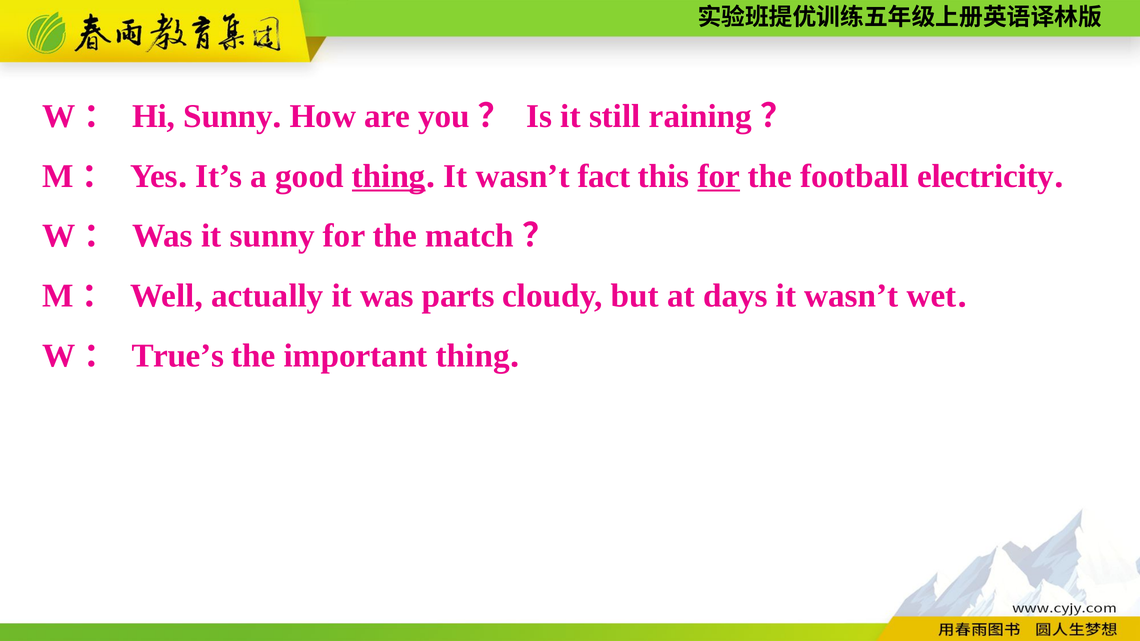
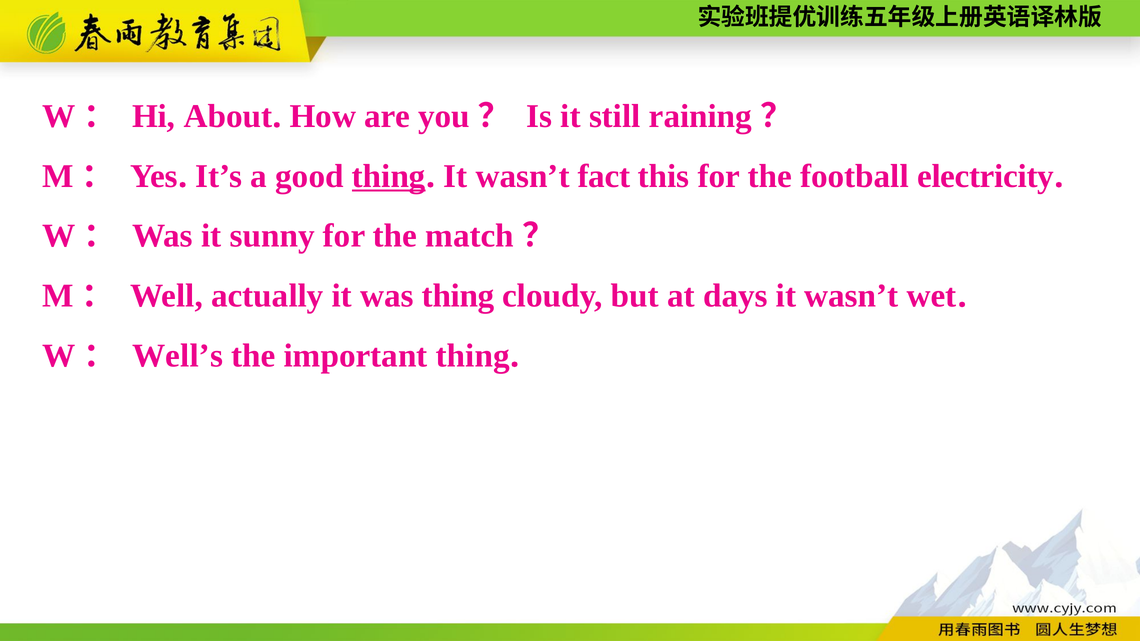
Hi Sunny: Sunny -> About
for at (719, 176) underline: present -> none
was parts: parts -> thing
True’s: True’s -> Well’s
